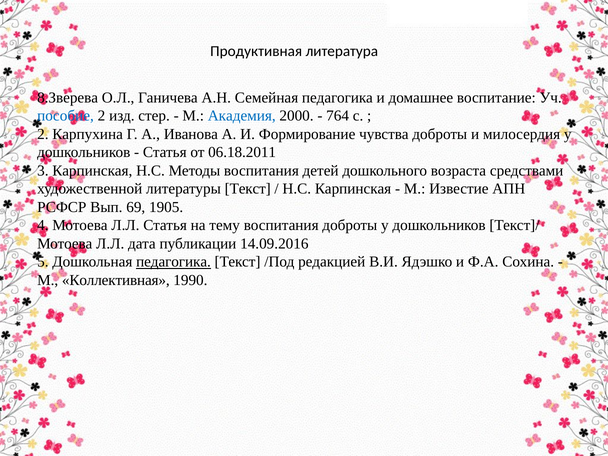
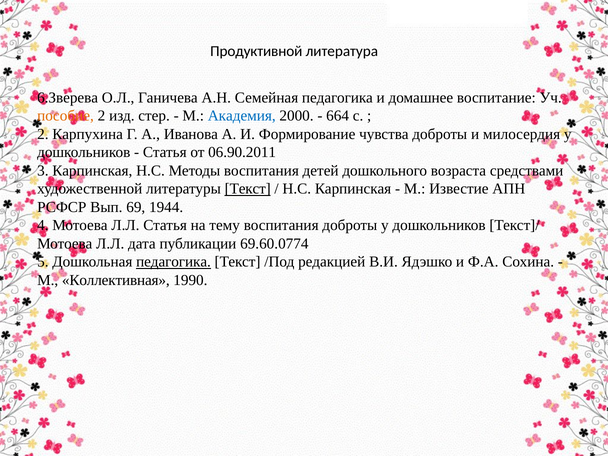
Продуктивная: Продуктивная -> Продуктивной
8.Зверева: 8.Зверева -> 6.Зверева
пособие colour: blue -> orange
764: 764 -> 664
06.18.2011: 06.18.2011 -> 06.90.2011
Текст at (248, 189) underline: none -> present
1905: 1905 -> 1944
14.09.2016: 14.09.2016 -> 69.60.0774
